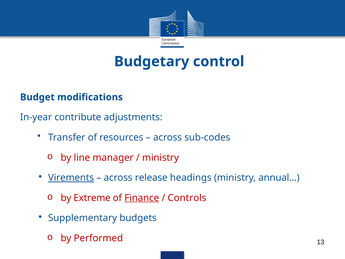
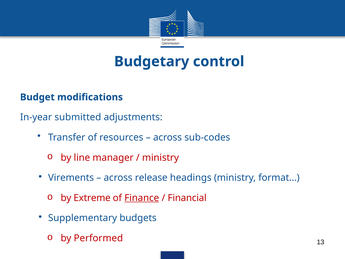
contribute: contribute -> submitted
Virements underline: present -> none
annual…: annual… -> format…
Controls: Controls -> Financial
